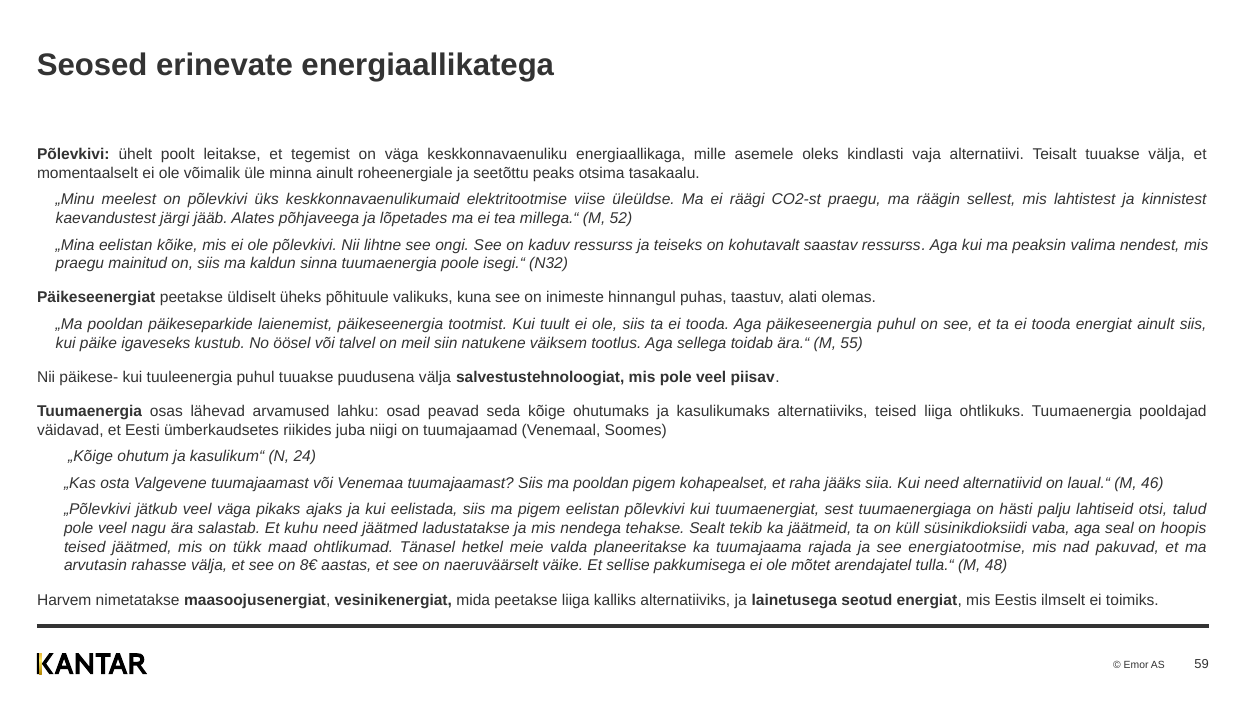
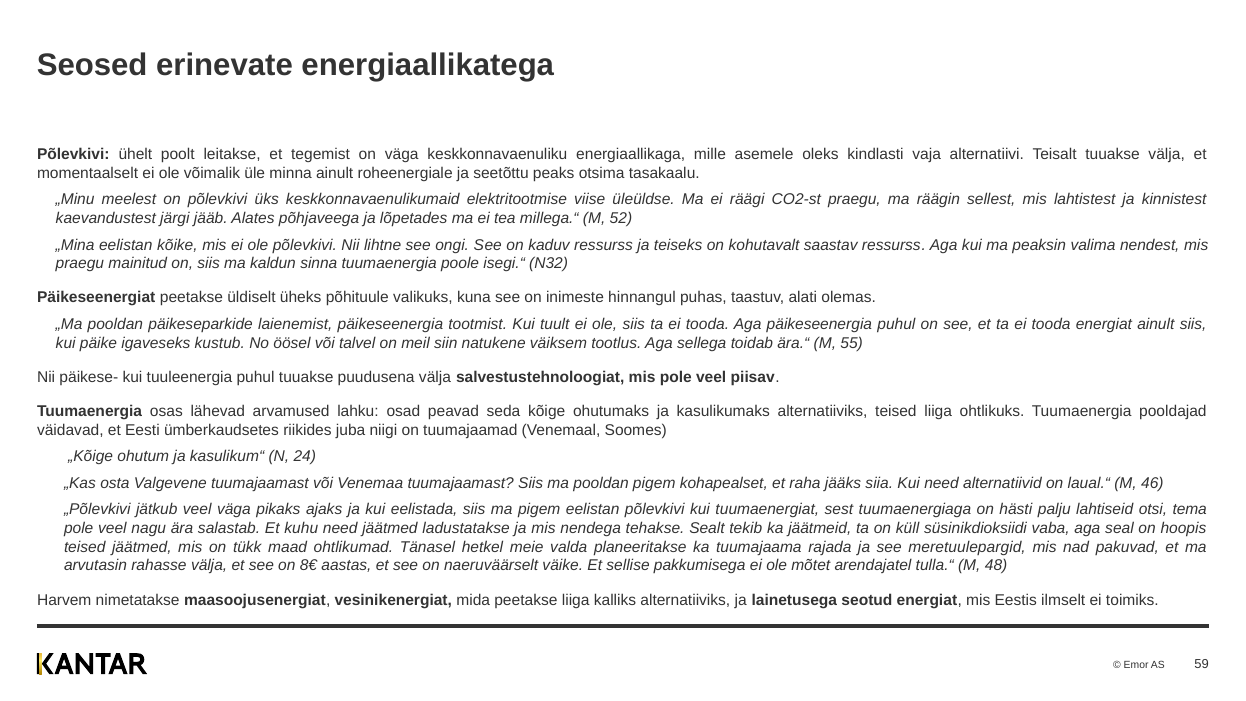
talud: talud -> tema
energiatootmise: energiatootmise -> meretuulepargid
